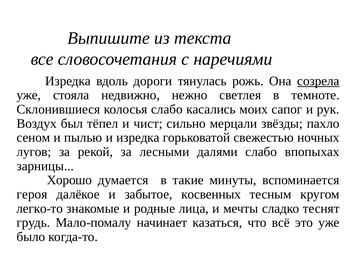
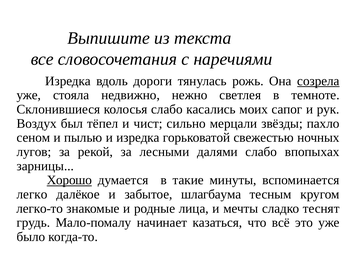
Хорошо underline: none -> present
героя: героя -> легко
косвенных: косвенных -> шлагбаума
